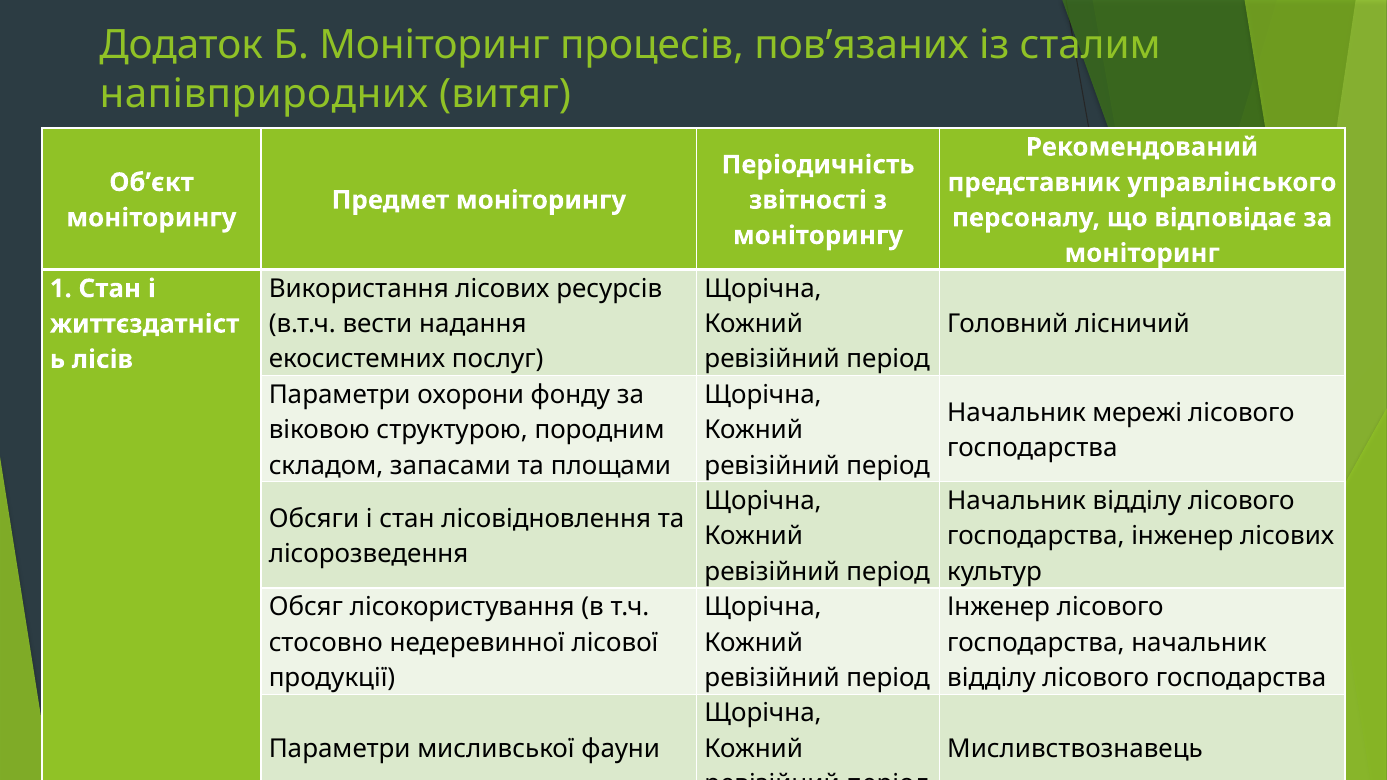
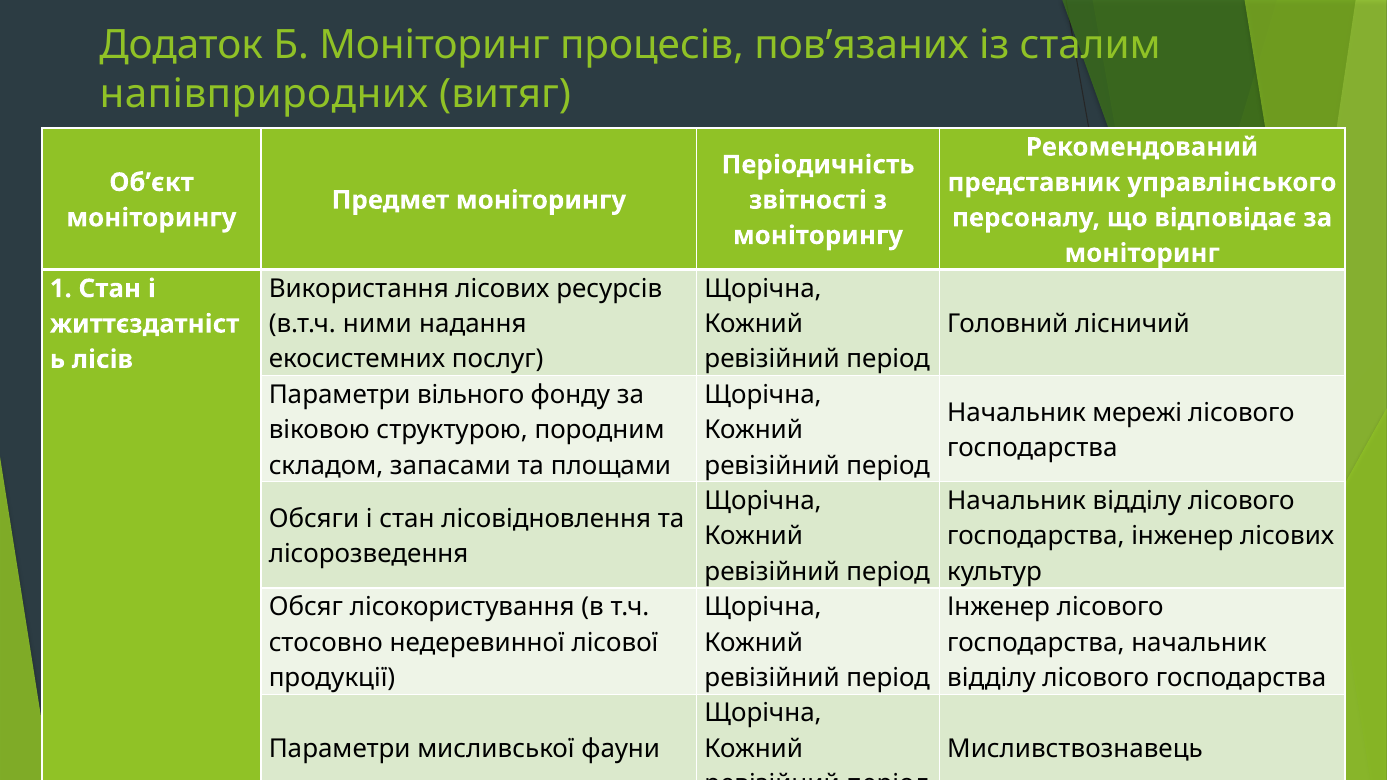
вести: вести -> ними
охорони: охорони -> вільного
